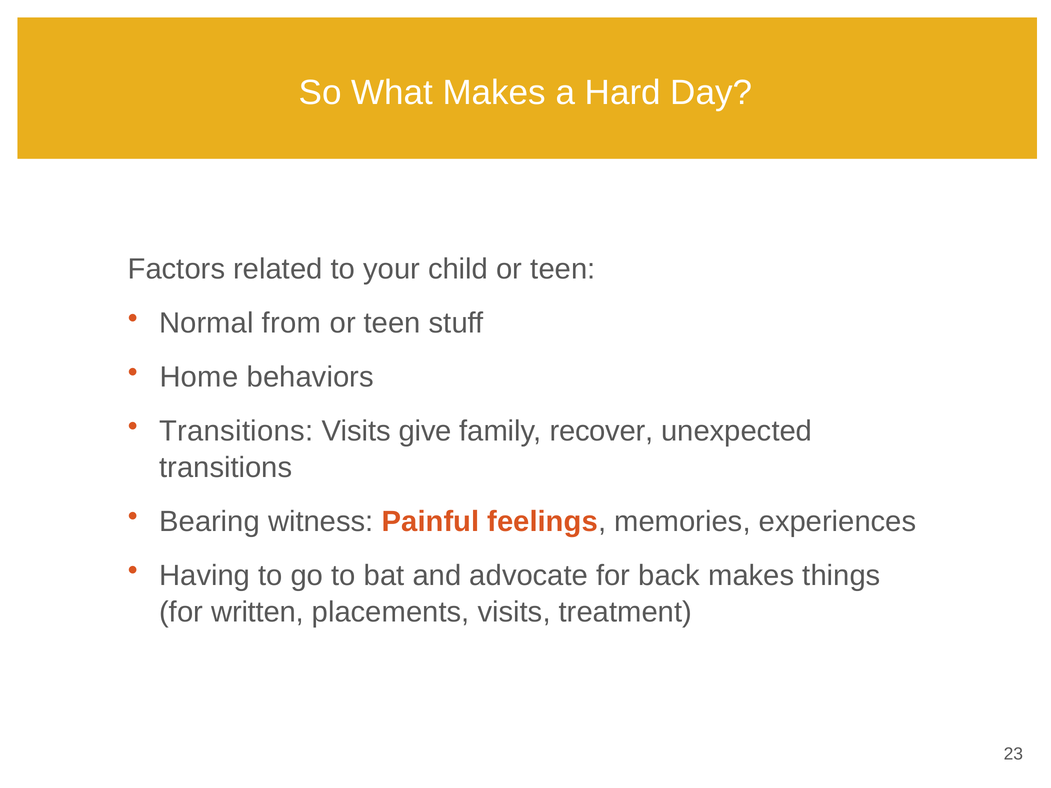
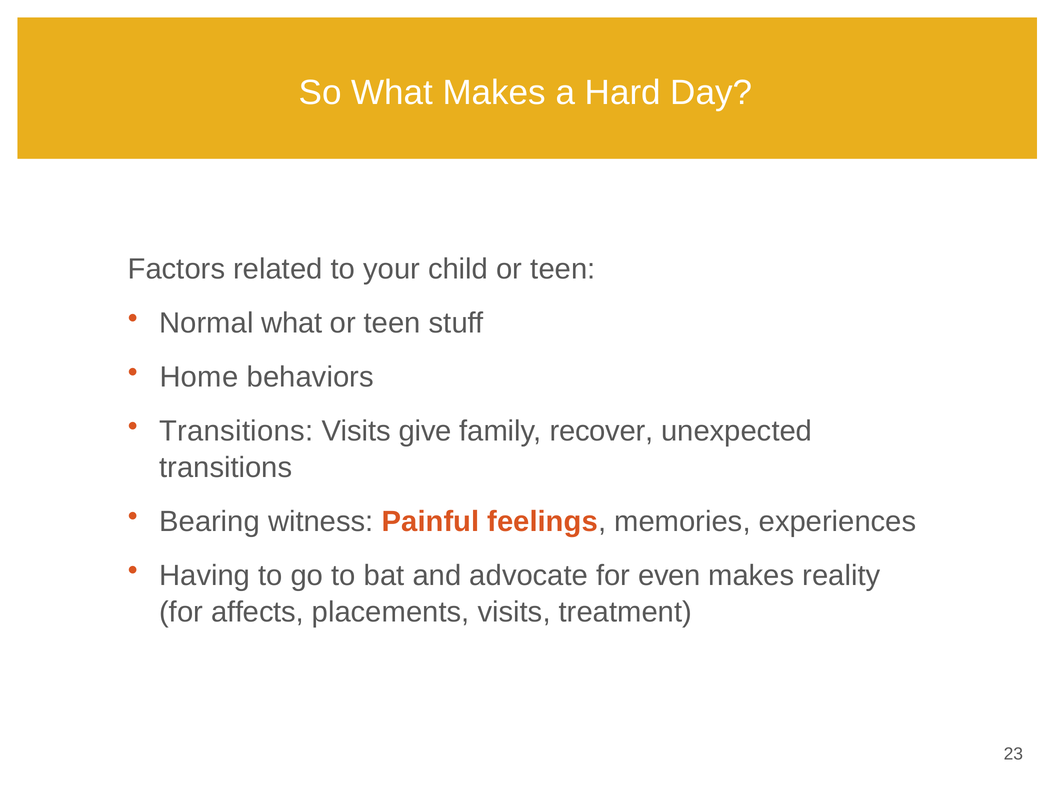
Normal from: from -> what
back: back -> even
things: things -> reality
written: written -> affects
